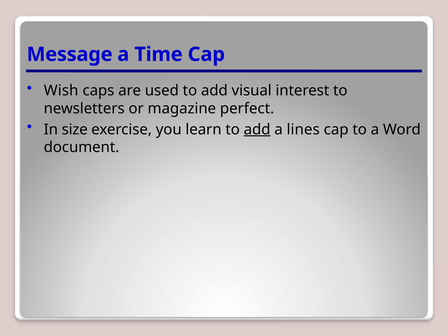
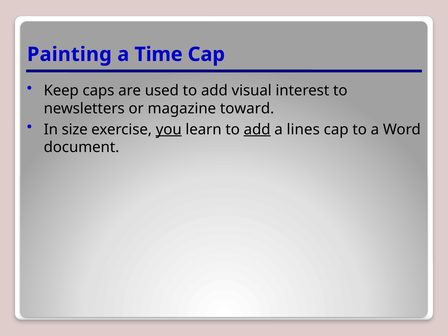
Message: Message -> Painting
Wish: Wish -> Keep
perfect: perfect -> toward
you underline: none -> present
